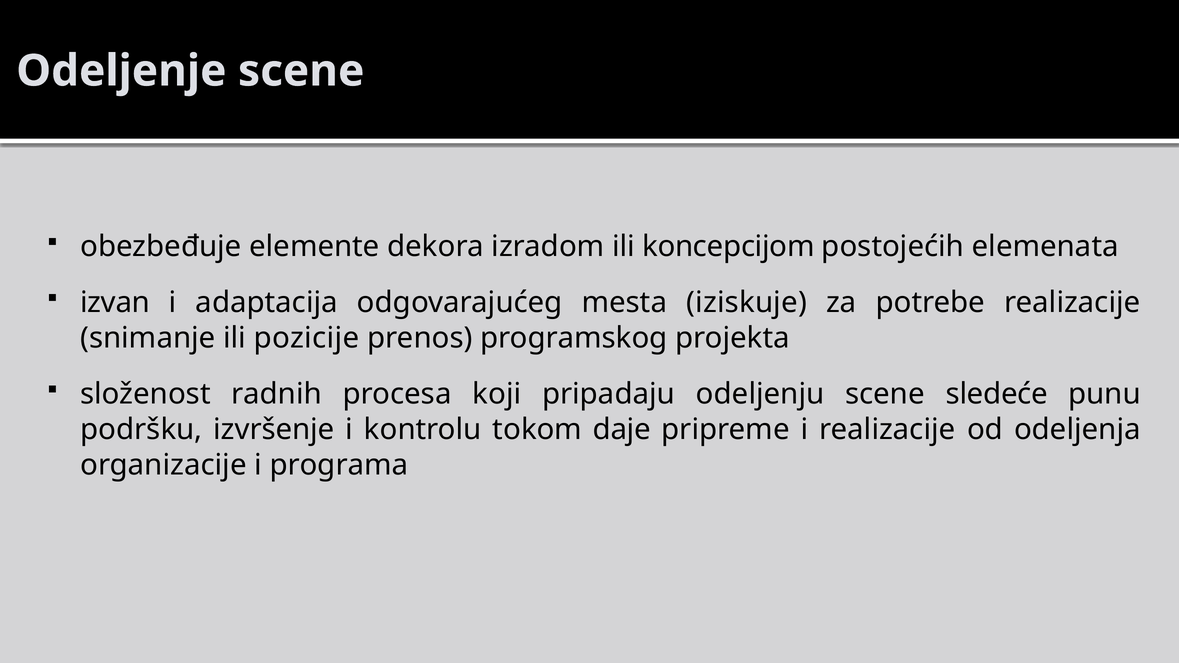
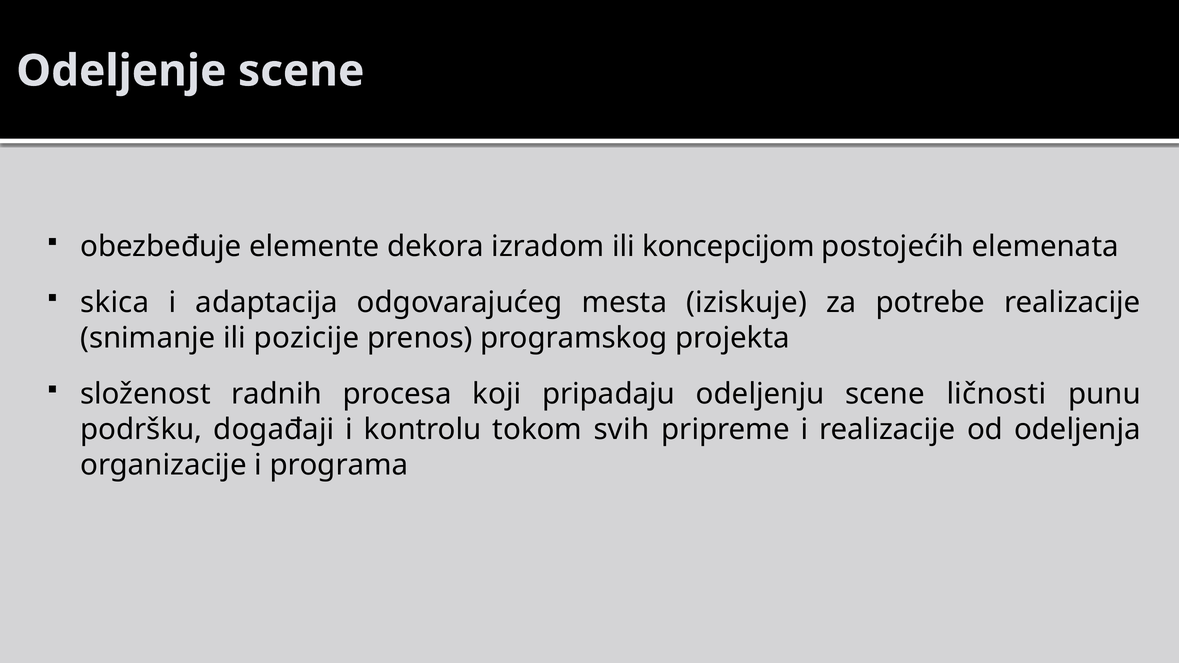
izvan: izvan -> skica
sledeće: sledeće -> ličnosti
izvršenje: izvršenje -> događaji
daje: daje -> svih
